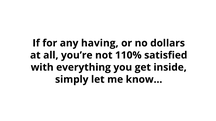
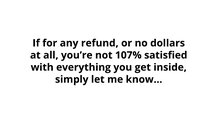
having: having -> refund
110%: 110% -> 107%
